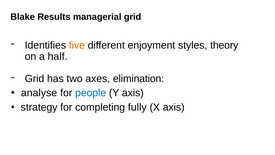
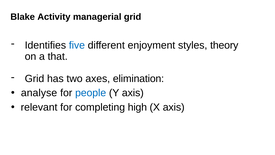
Results: Results -> Activity
five colour: orange -> blue
half: half -> that
strategy: strategy -> relevant
fully: fully -> high
